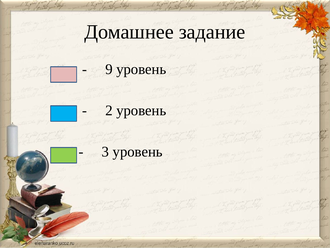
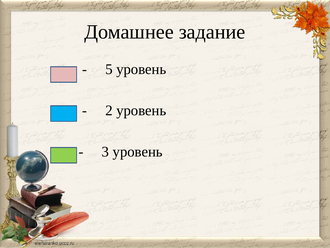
9: 9 -> 5
